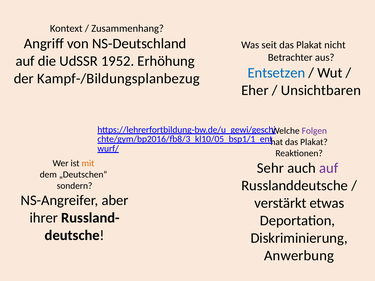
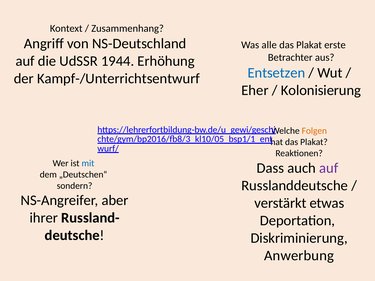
seit: seit -> alle
nicht: nicht -> erste
1952: 1952 -> 1944
Kampf-/Bildungsplanbezug: Kampf-/Bildungsplanbezug -> Kampf-/Unterrichtsentwurf
Unsichtbaren: Unsichtbaren -> Kolonisierung
Folgen colour: purple -> orange
mit colour: orange -> blue
Sehr: Sehr -> Dass
